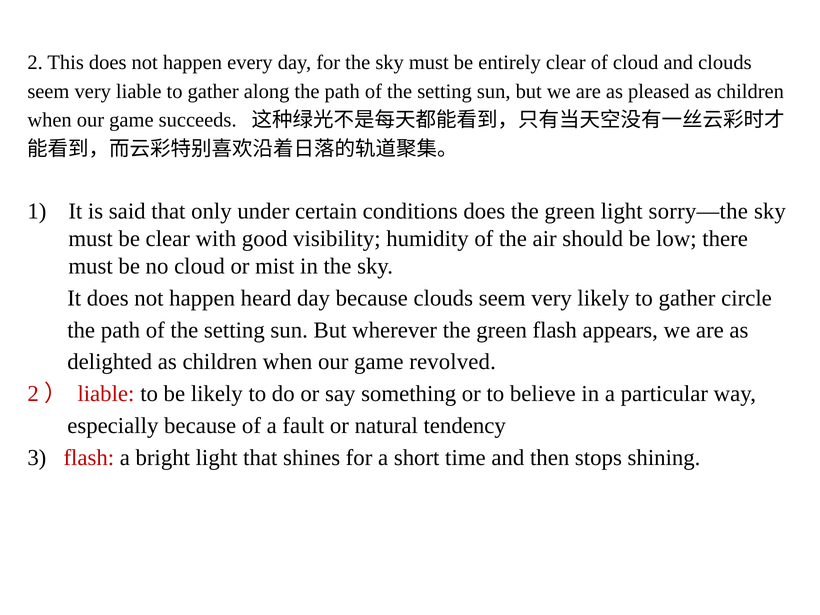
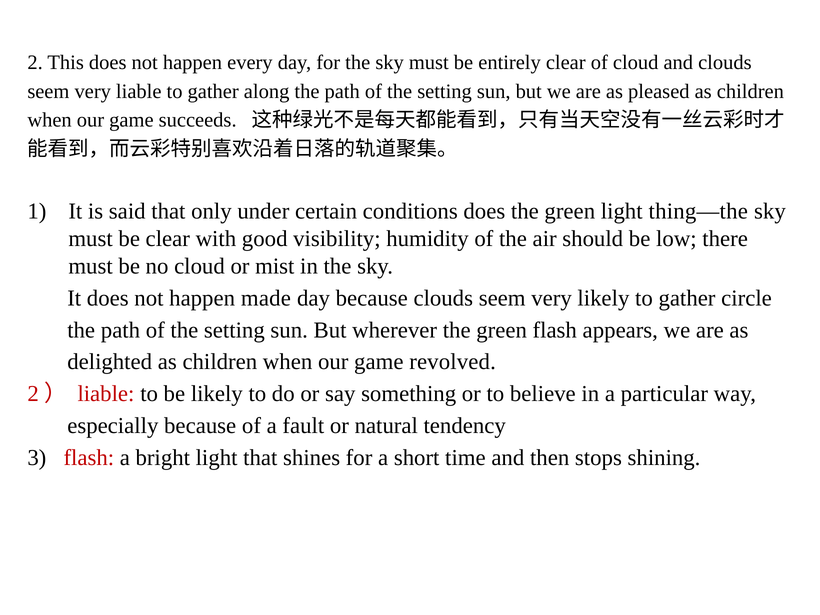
sorry—the: sorry—the -> thing—the
heard: heard -> made
